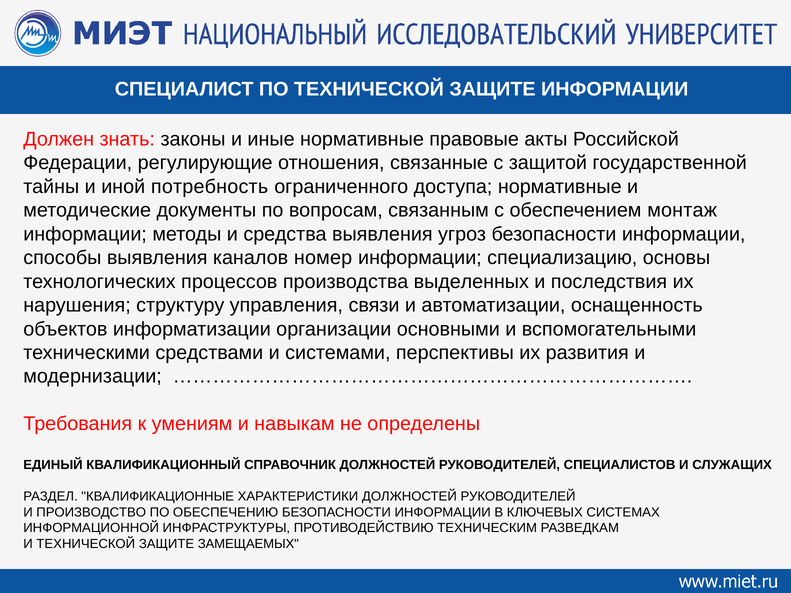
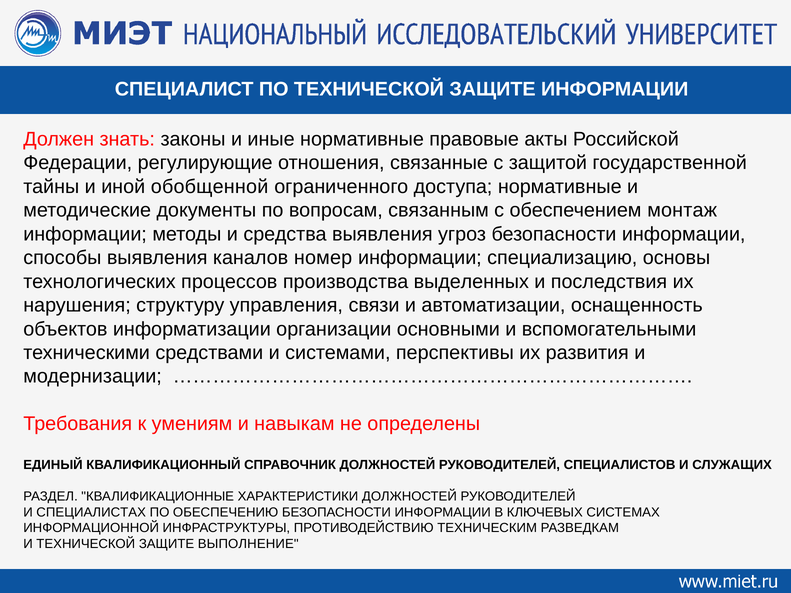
потребность: потребность -> обобщенной
ПРОИЗВОДСТВО: ПРОИЗВОДСТВО -> СПЕЦИАЛИСТАХ
ЗАМЕЩАЕМЫХ: ЗАМЕЩАЕМЫХ -> ВЫПОЛНЕНИЕ
